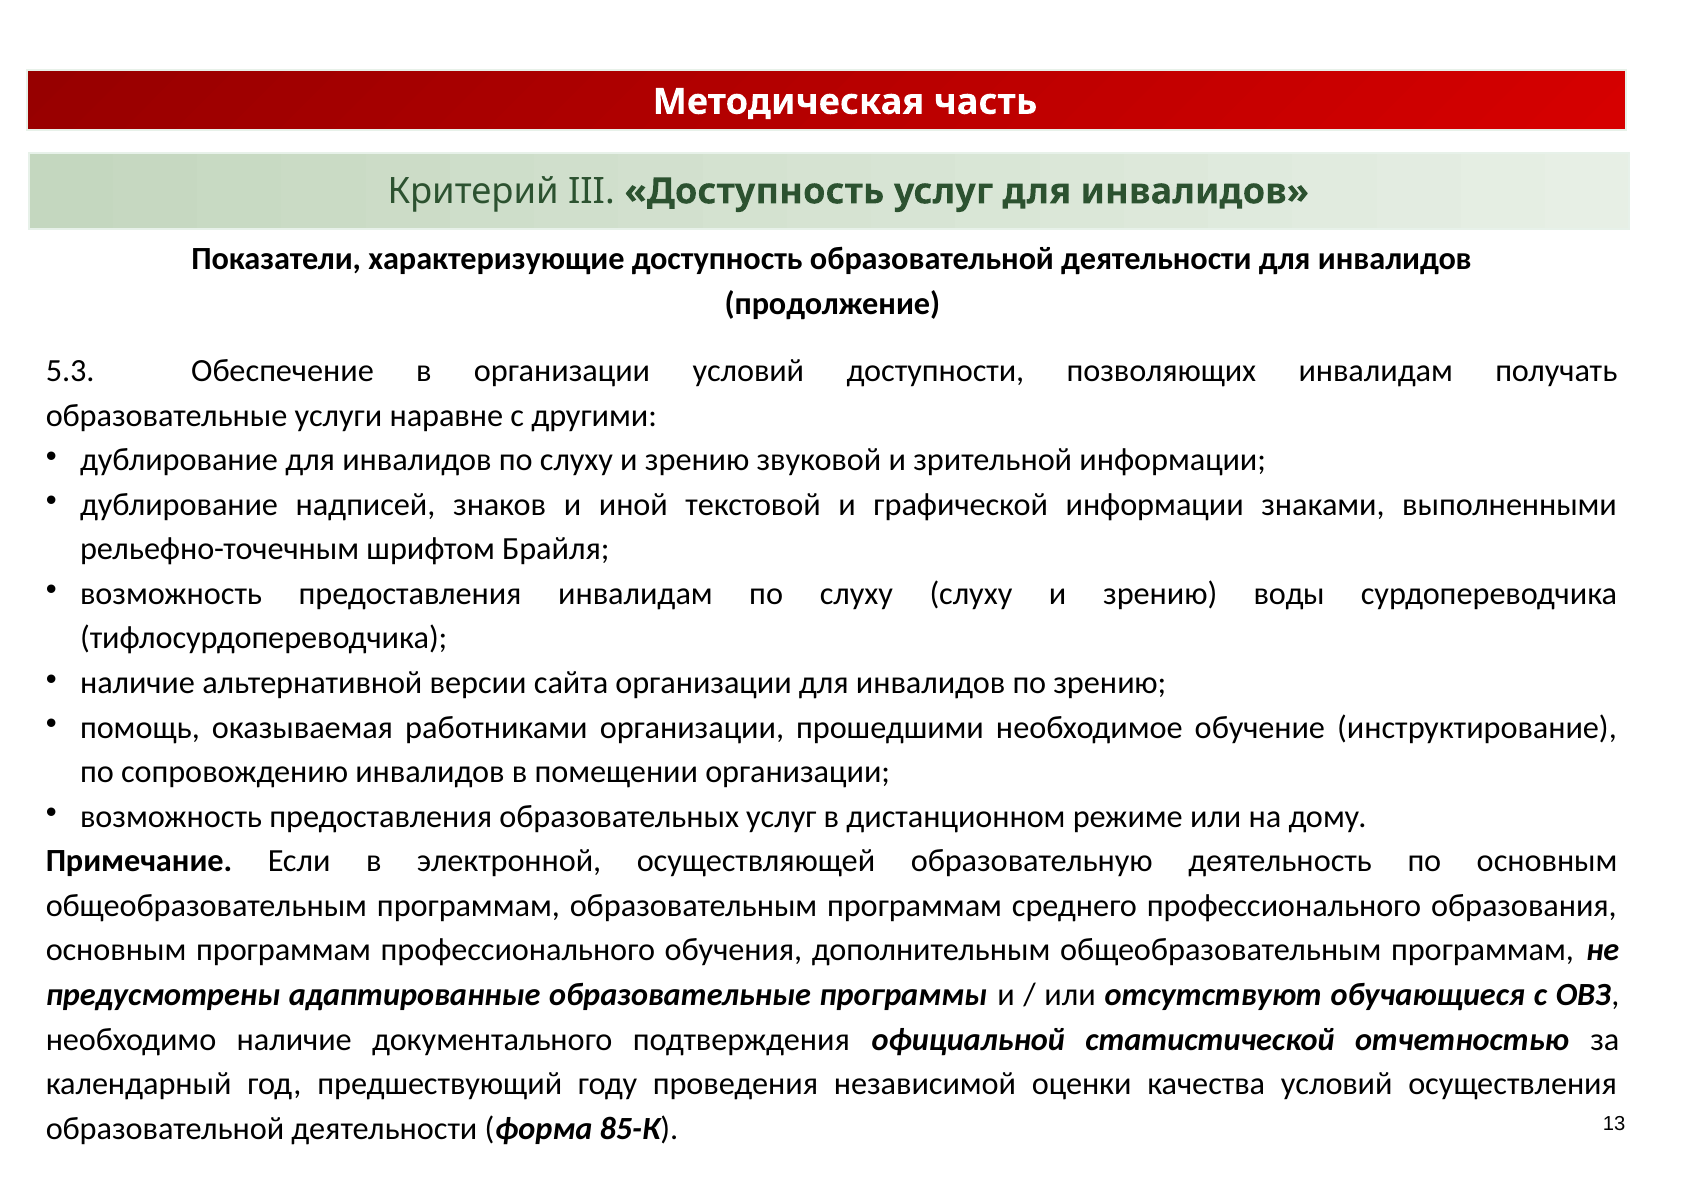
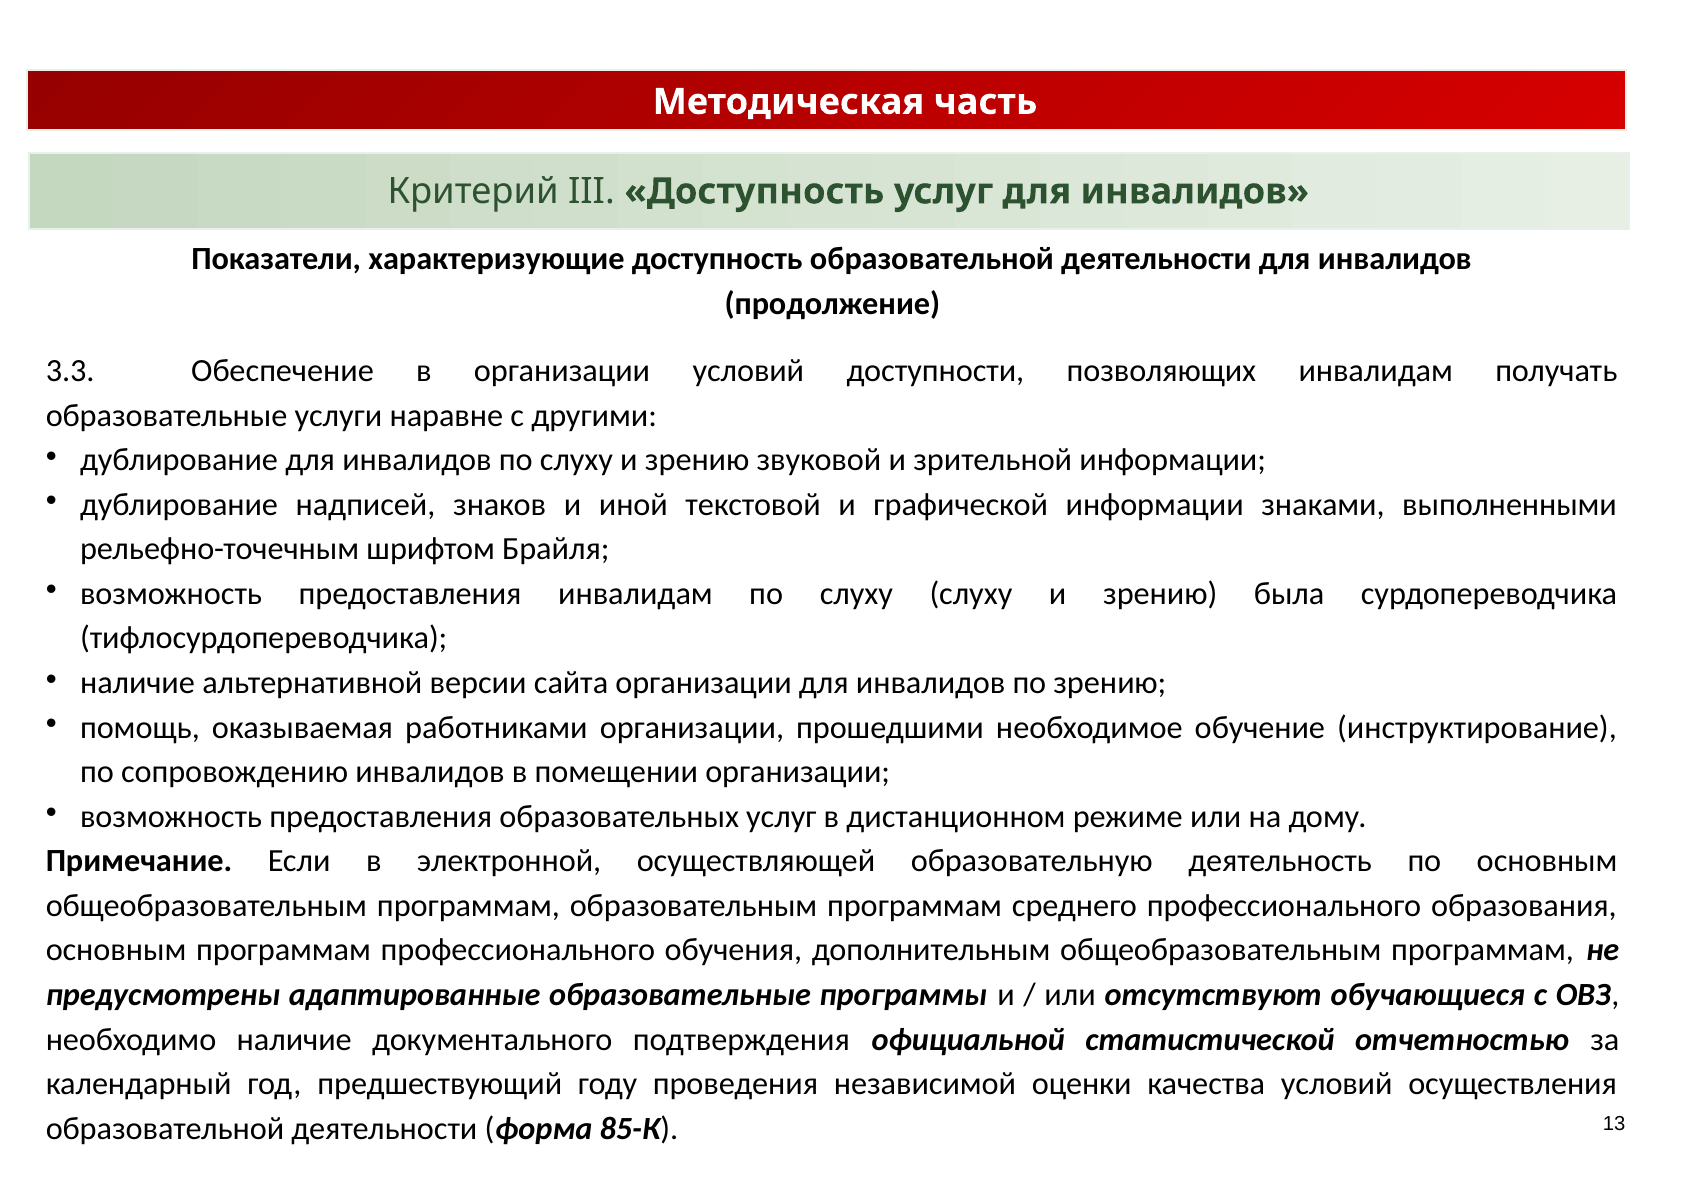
5.3: 5.3 -> 3.3
воды: воды -> была
